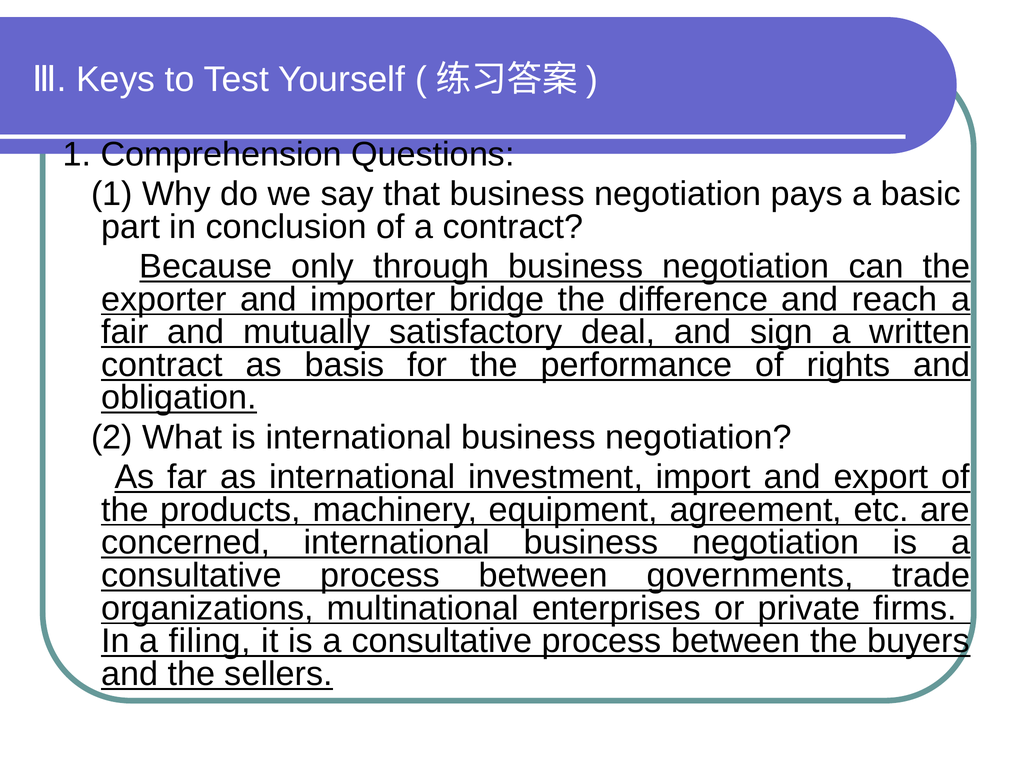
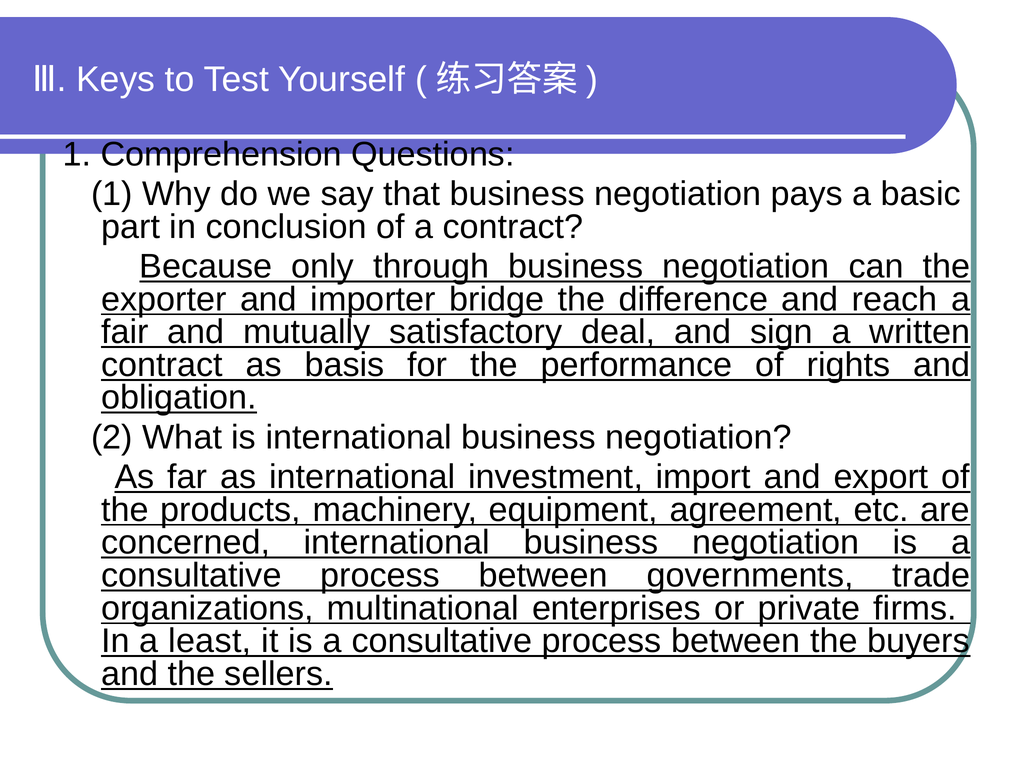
filing: filing -> least
